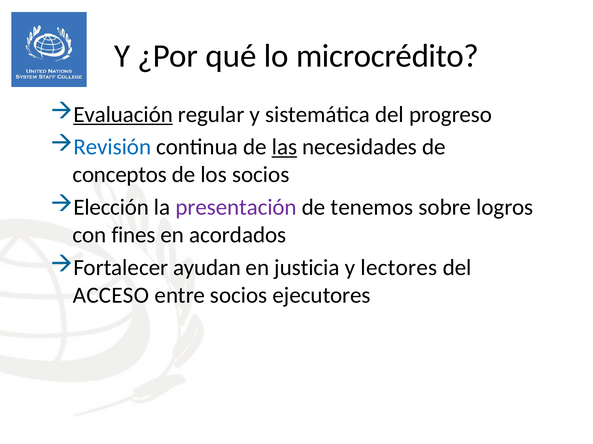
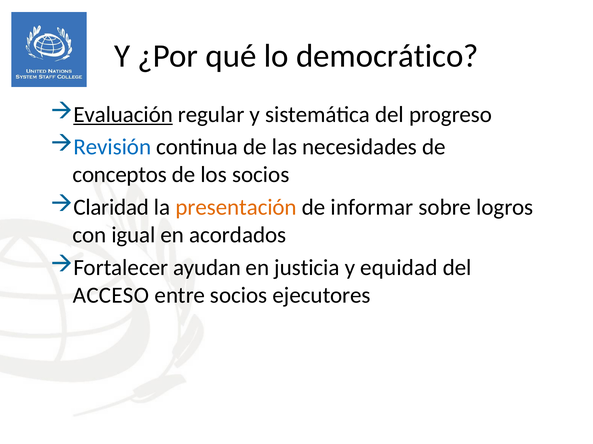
microcrédito: microcrédito -> democrático
las underline: present -> none
Elección: Elección -> Claridad
presentación colour: purple -> orange
tenemos: tenemos -> informar
fines: fines -> igual
lectores: lectores -> equidad
